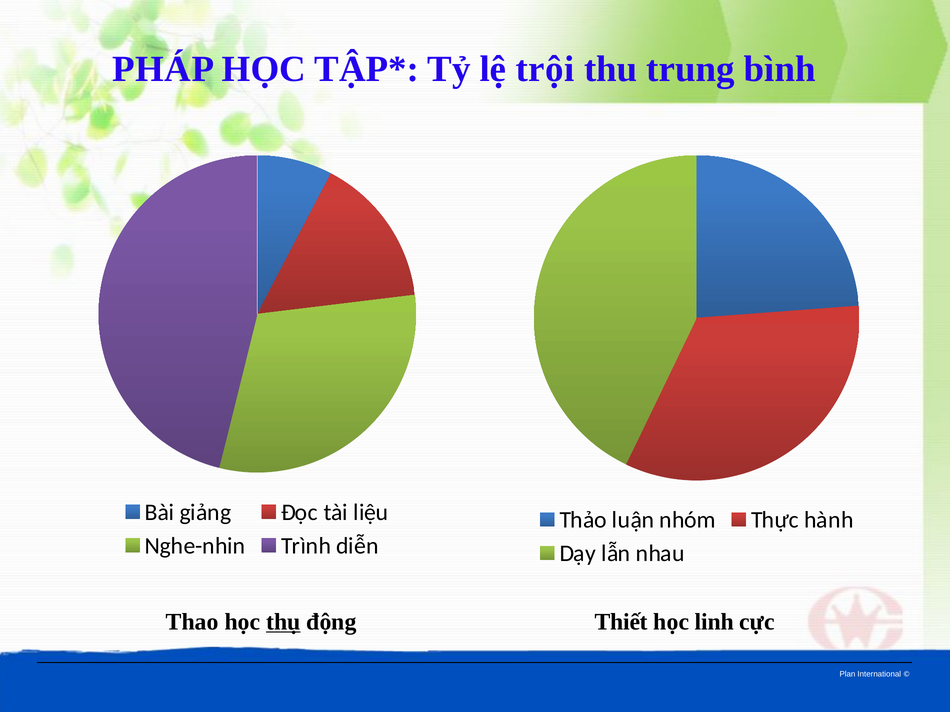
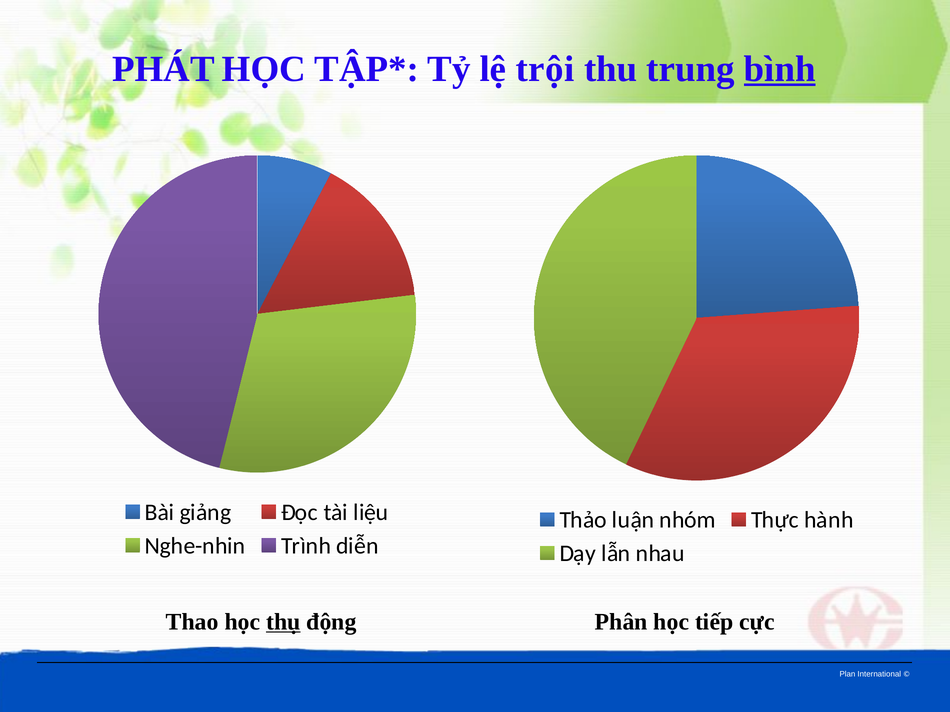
PHÁP: PHÁP -> PHÁT
bình underline: none -> present
Thiết: Thiết -> Phân
linh: linh -> tiếp
